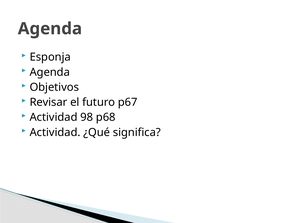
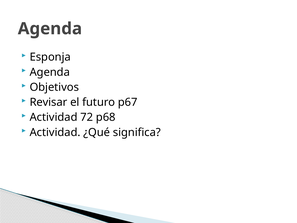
98: 98 -> 72
